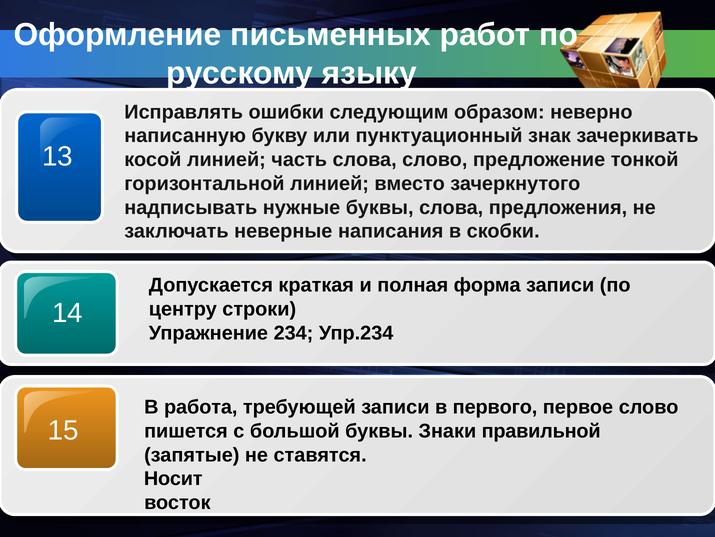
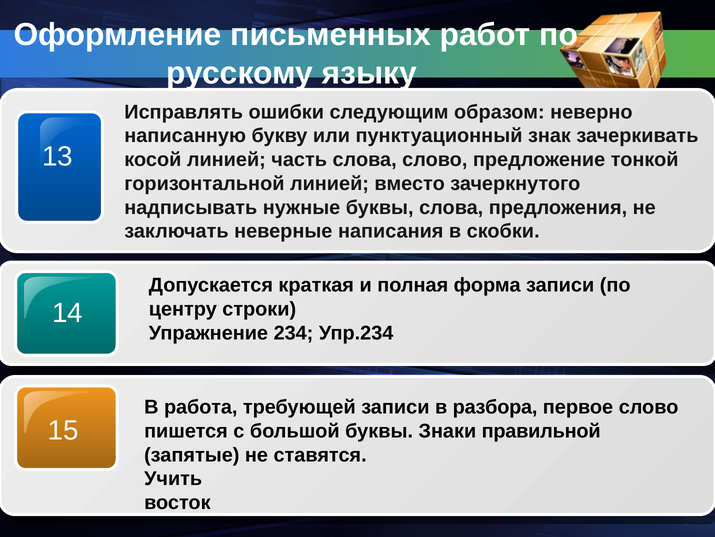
первого: первого -> разбора
Носит: Носит -> Учить
